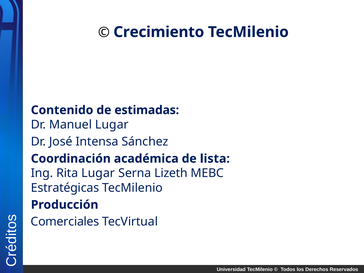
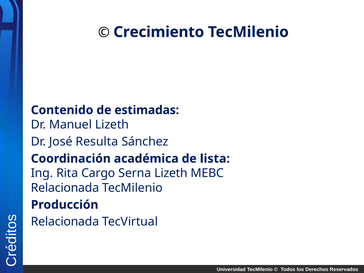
Manuel Lugar: Lugar -> Lizeth
Intensa: Intensa -> Resulta
Rita Lugar: Lugar -> Cargo
Estratégicas at (65, 188): Estratégicas -> Relacionada
Comerciales at (65, 222): Comerciales -> Relacionada
